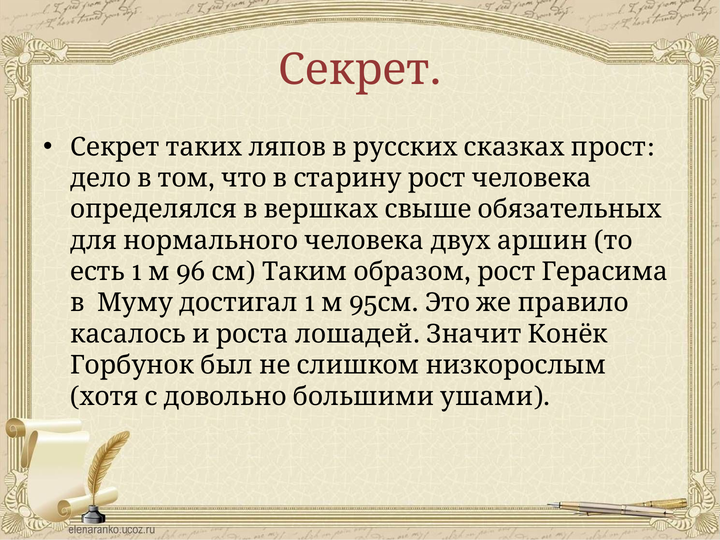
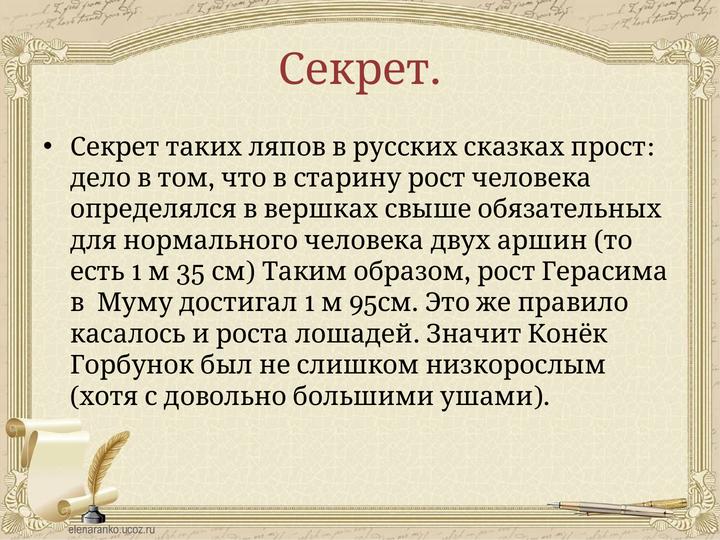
96: 96 -> 35
